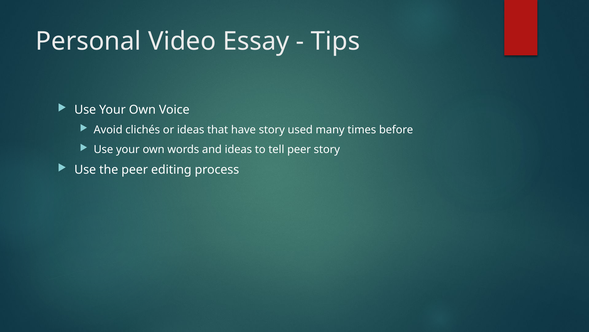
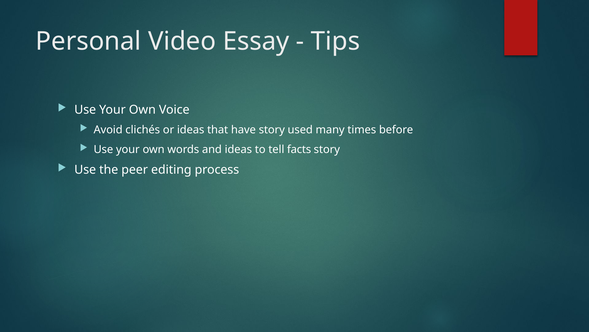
tell peer: peer -> facts
